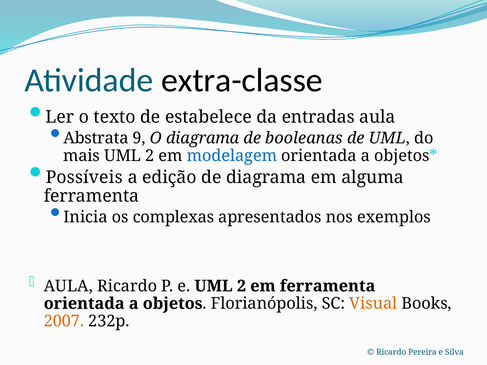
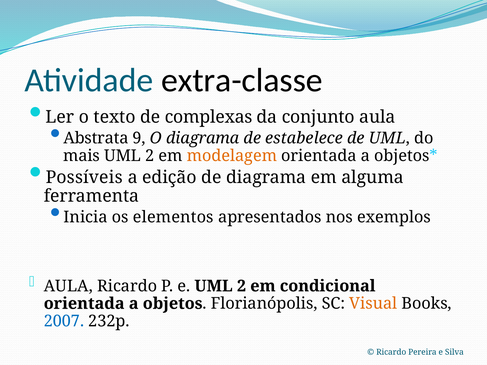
estabelece: estabelece -> complexas
entradas: entradas -> conjunto
booleanas: booleanas -> estabelece
modelagem colour: blue -> orange
complexas: complexas -> elementos
em ferramenta: ferramenta -> condicional
2007 colour: orange -> blue
